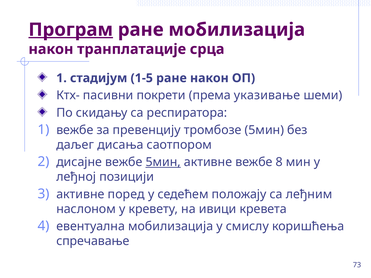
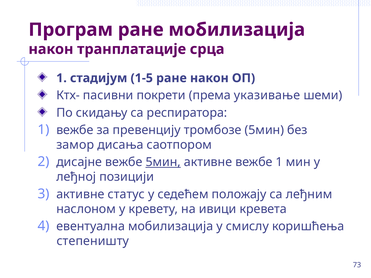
Програм underline: present -> none
даљег: даљег -> замор
вежбе 8: 8 -> 1
поред: поред -> статус
спречавање: спречавање -> степеништу
